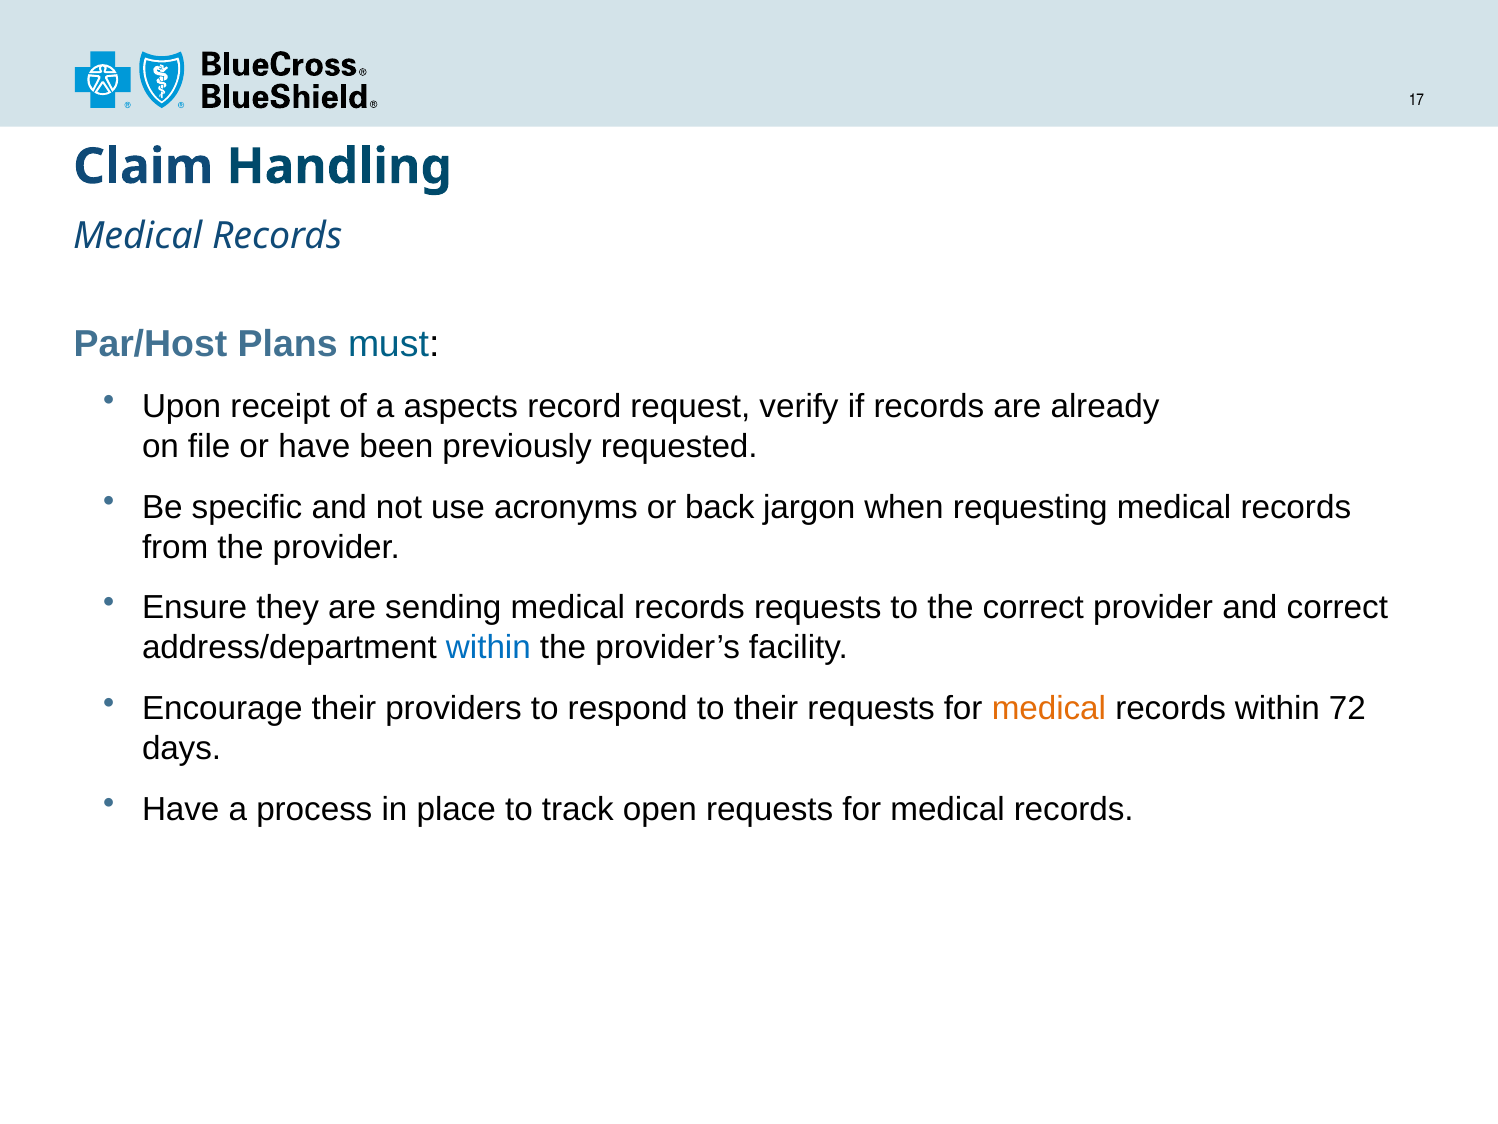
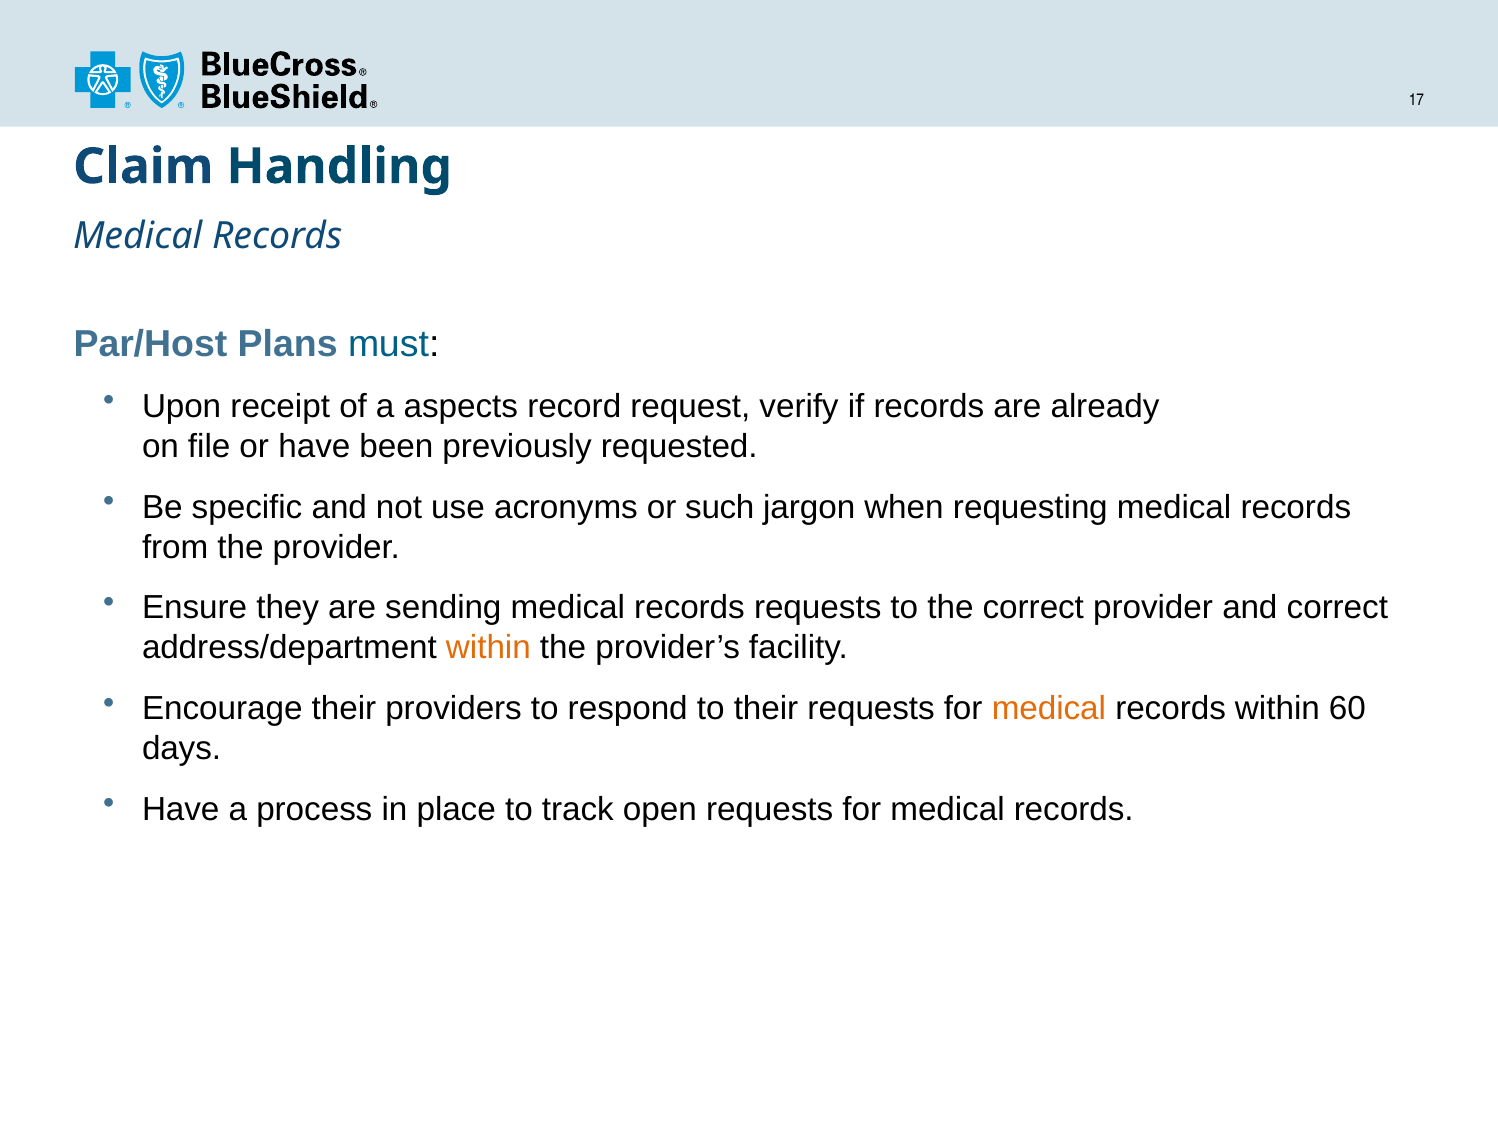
back: back -> such
within at (488, 648) colour: blue -> orange
72: 72 -> 60
